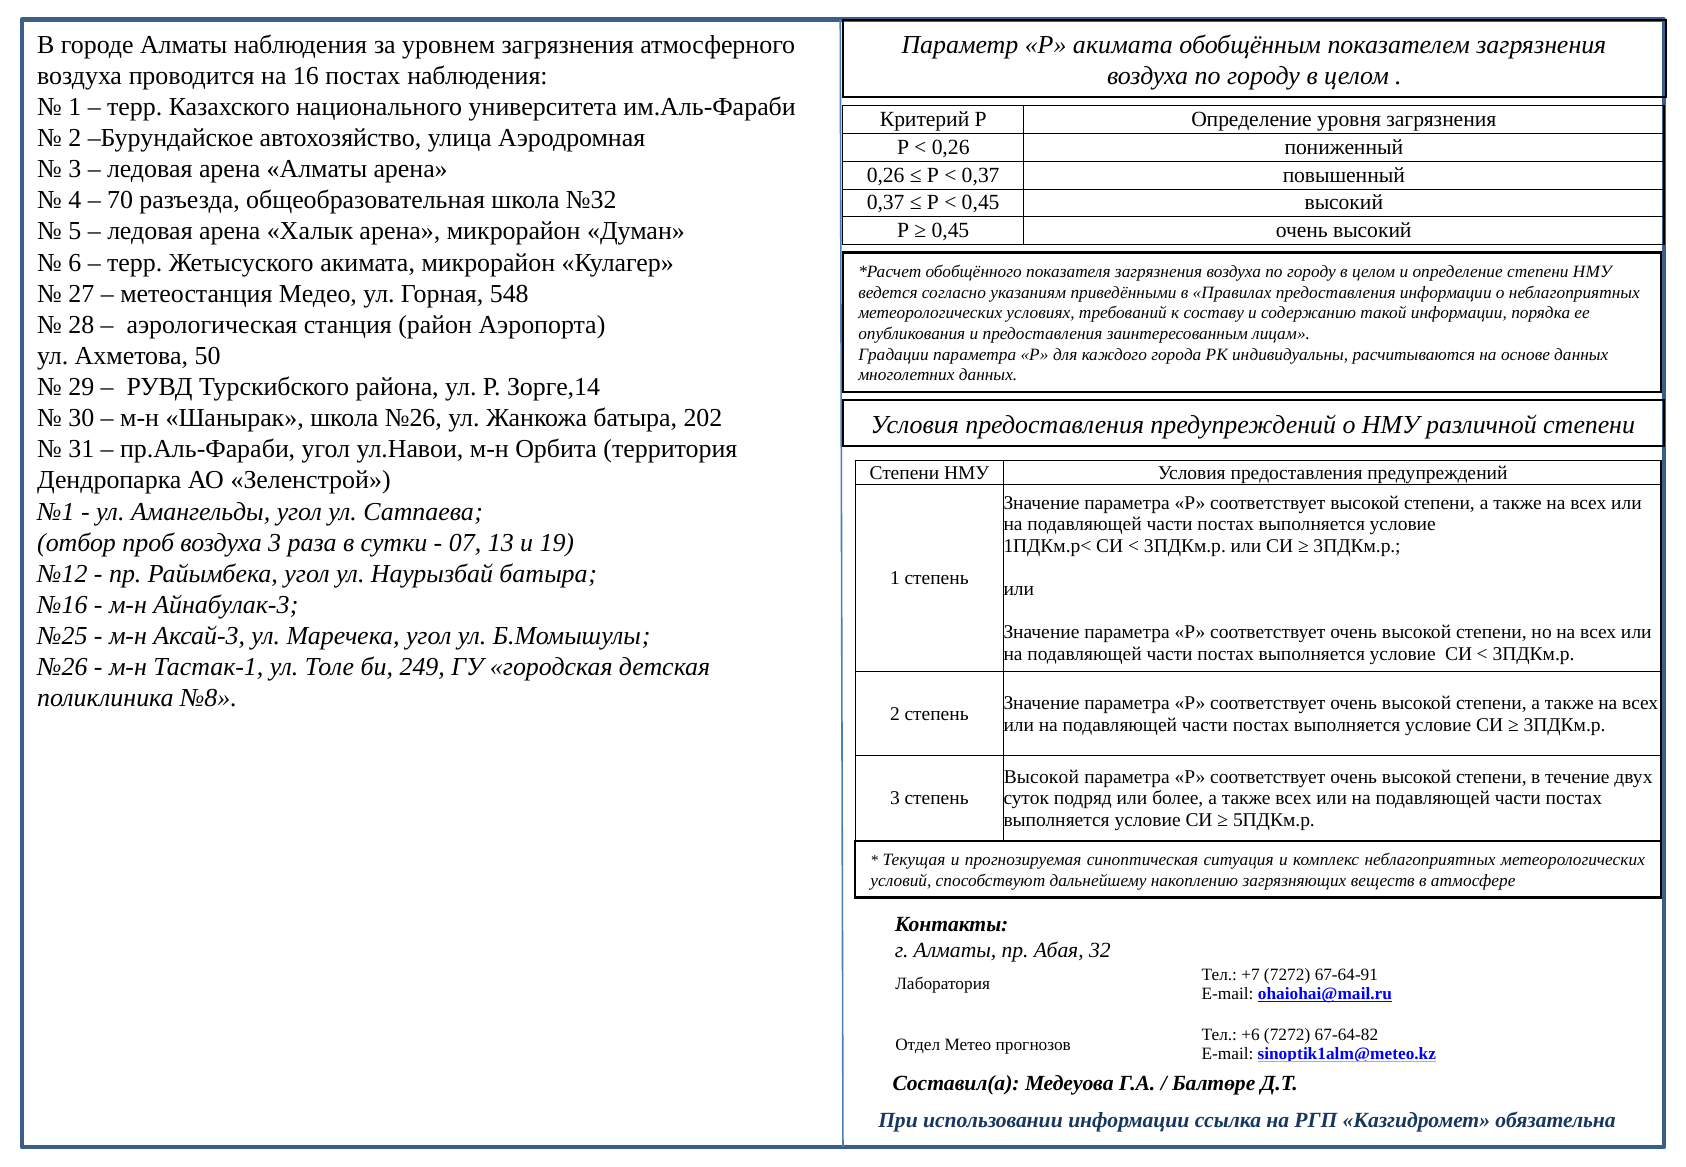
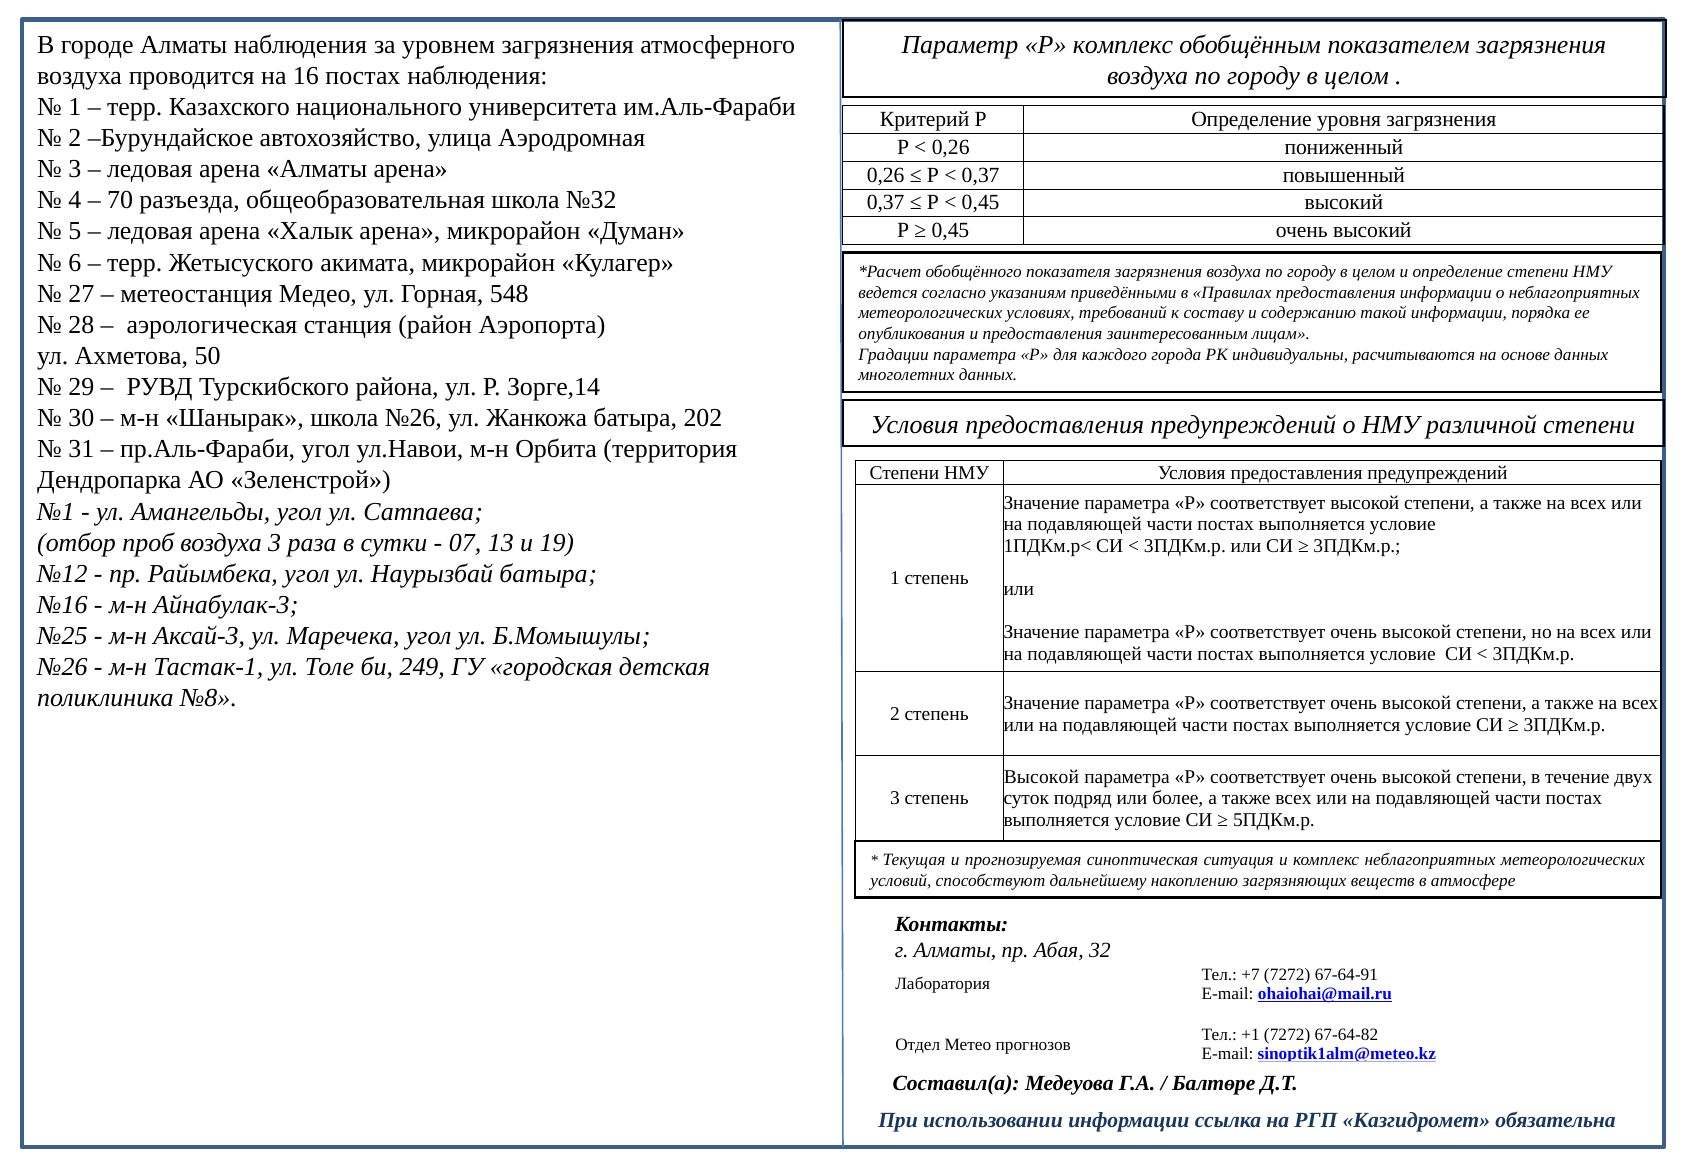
Р акимата: акимата -> комплекс
+6: +6 -> +1
